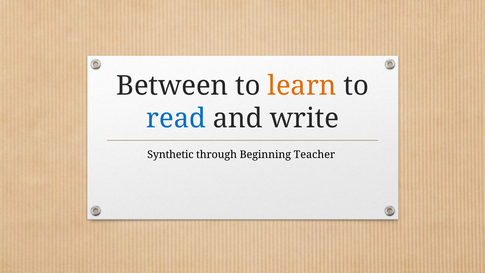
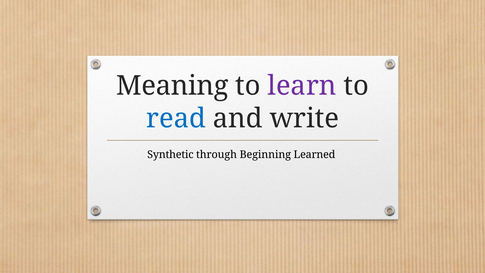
Between: Between -> Meaning
learn colour: orange -> purple
Teacher: Teacher -> Learned
